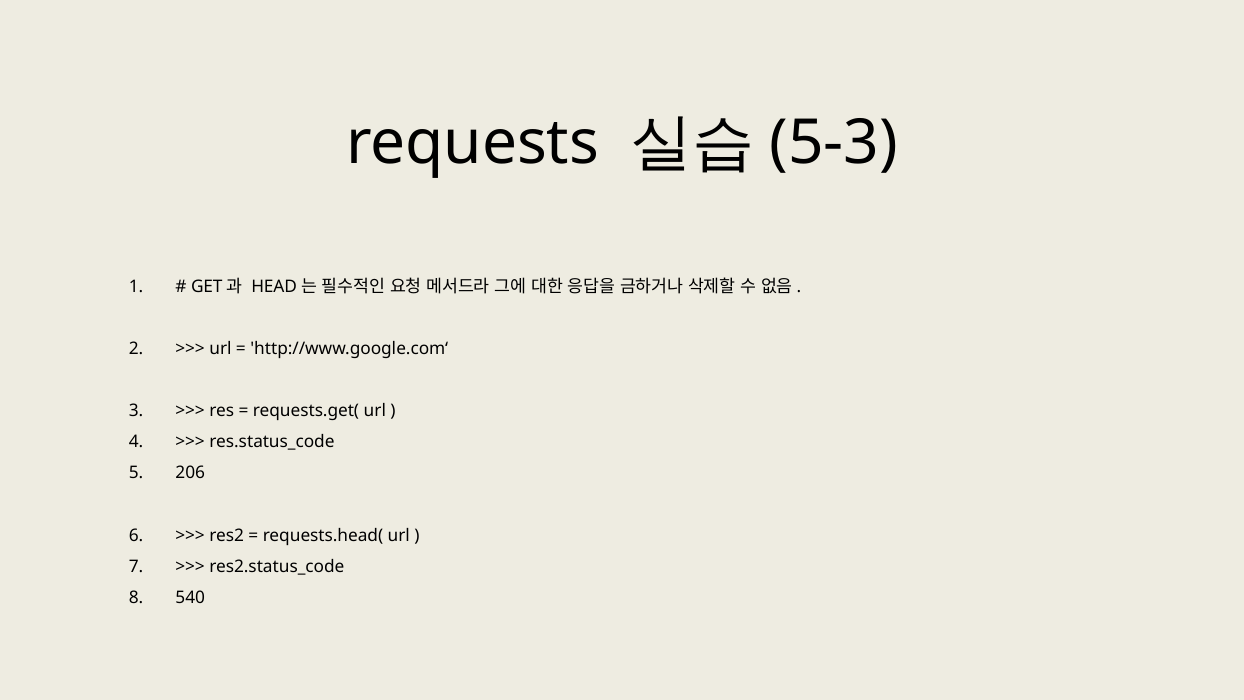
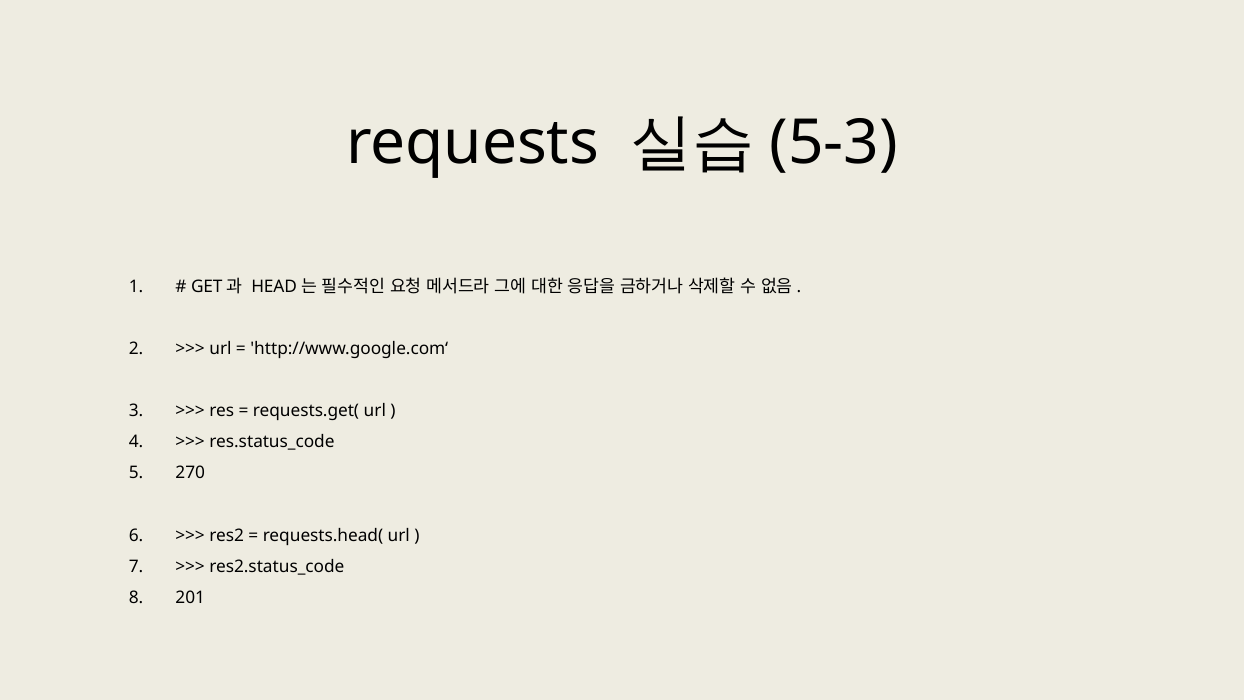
206: 206 -> 270
540: 540 -> 201
